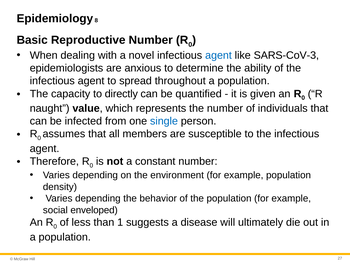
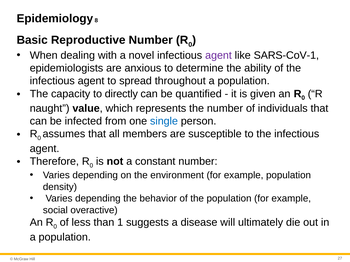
agent at (218, 55) colour: blue -> purple
SARS-CoV-3: SARS-CoV-3 -> SARS-CoV-1
enveloped: enveloped -> overactive
